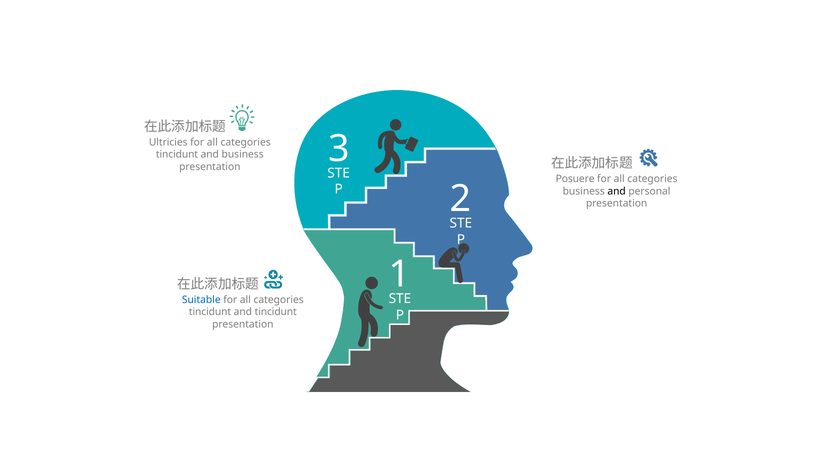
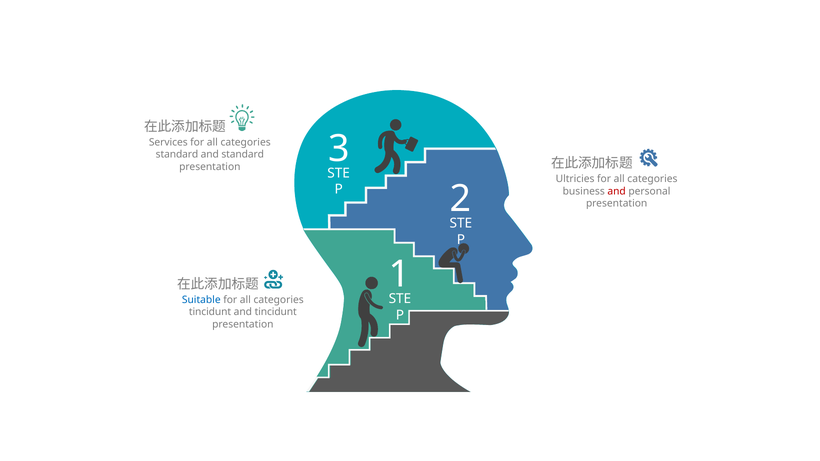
Ultricies: Ultricies -> Services
tincidunt at (177, 155): tincidunt -> standard
and business: business -> standard
Posuere: Posuere -> Ultricies
and at (617, 191) colour: black -> red
